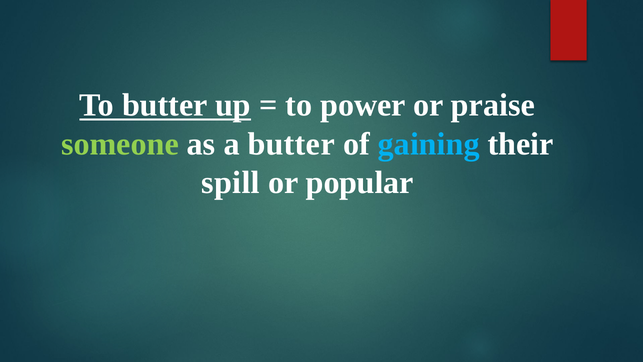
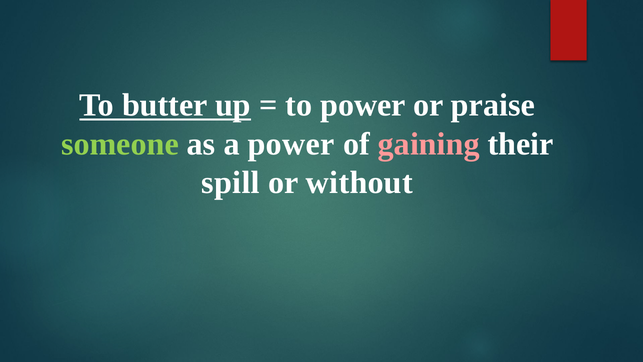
a butter: butter -> power
gaining colour: light blue -> pink
popular: popular -> without
